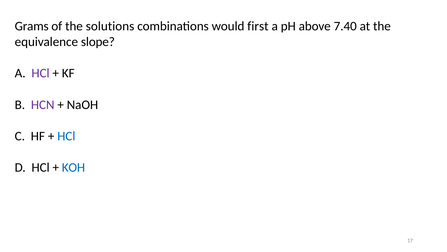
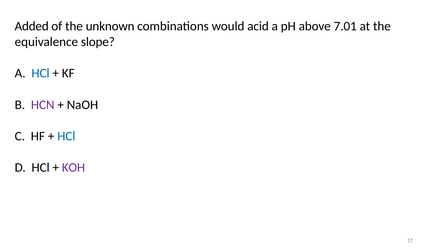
Grams: Grams -> Added
solutions: solutions -> unknown
first: first -> acid
7.40: 7.40 -> 7.01
HCl at (40, 73) colour: purple -> blue
KOH colour: blue -> purple
